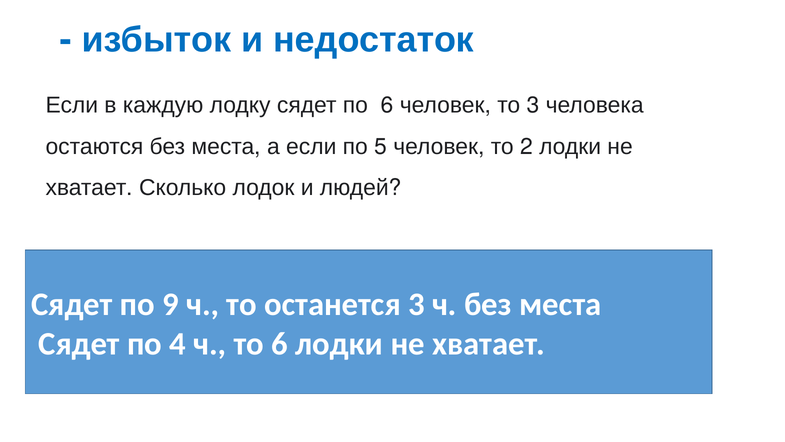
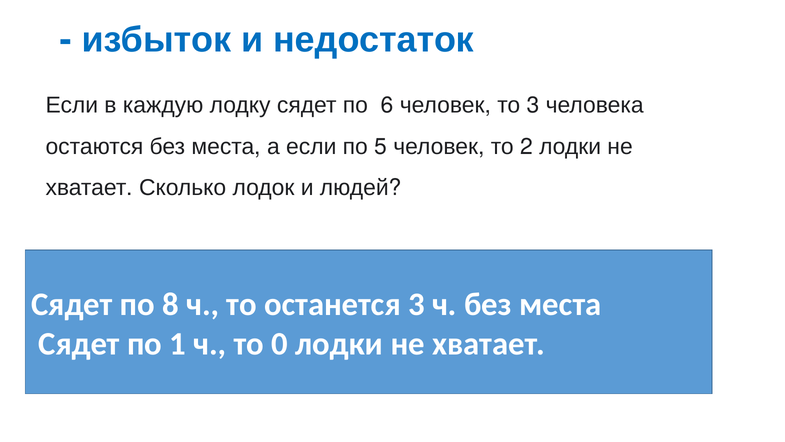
9: 9 -> 8
4: 4 -> 1
то 6: 6 -> 0
